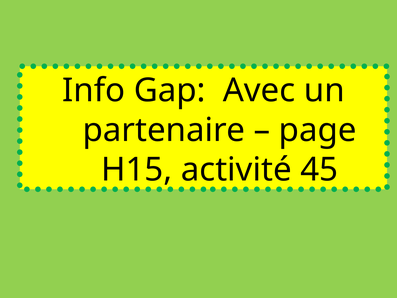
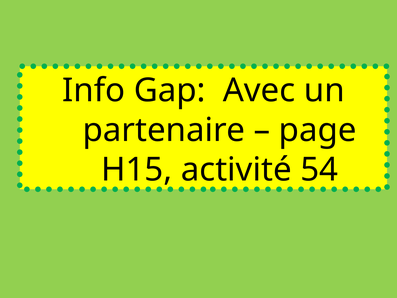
45: 45 -> 54
